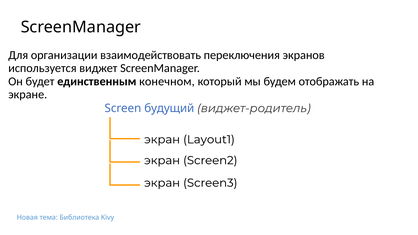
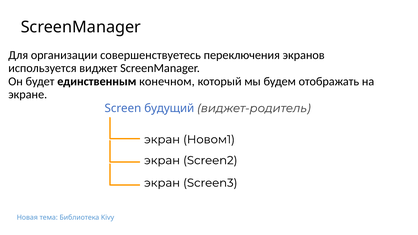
взаимодействовать: взаимодействовать -> совершенствуетесь
Layout1: Layout1 -> Новом1
